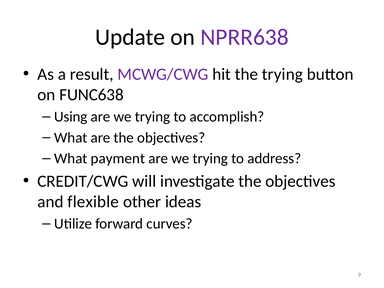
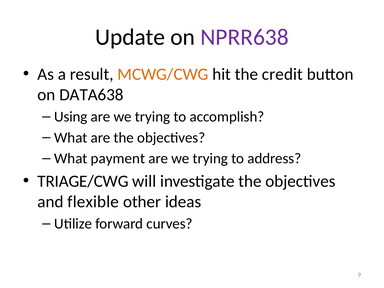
MCWG/CWG colour: purple -> orange
the trying: trying -> credit
FUNC638: FUNC638 -> DATA638
CREDIT/CWG: CREDIT/CWG -> TRIAGE/CWG
